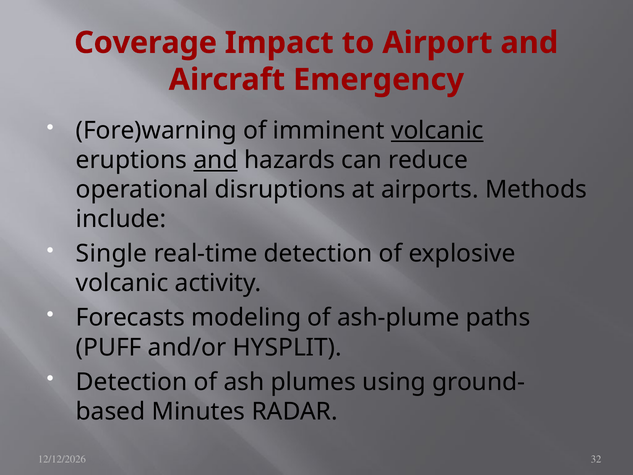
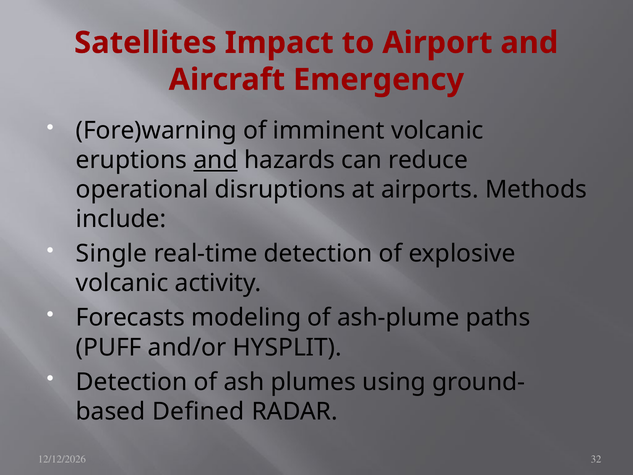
Coverage: Coverage -> Satellites
volcanic at (437, 130) underline: present -> none
Minutes: Minutes -> Defined
